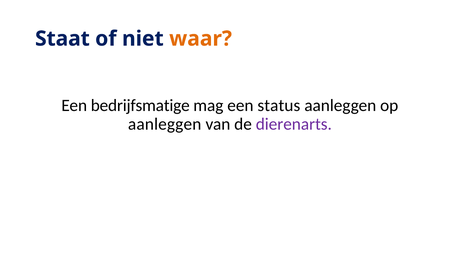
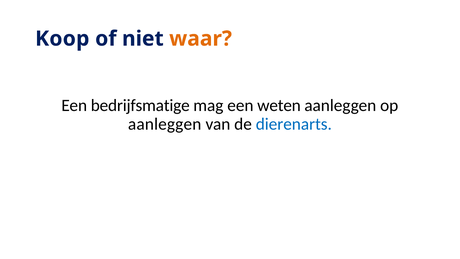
Staat: Staat -> Koop
status: status -> weten
dierenarts colour: purple -> blue
